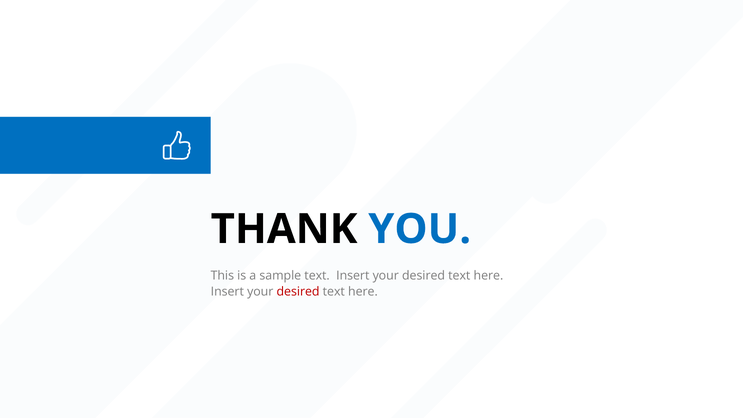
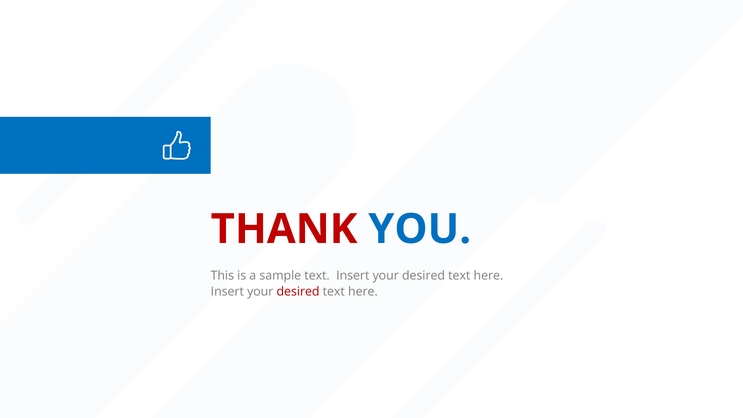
THANK colour: black -> red
